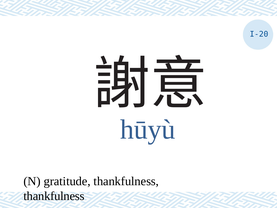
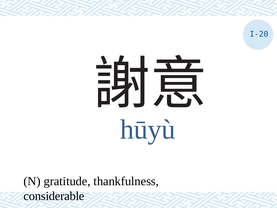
thankfulness at (54, 196): thankfulness -> considerable
